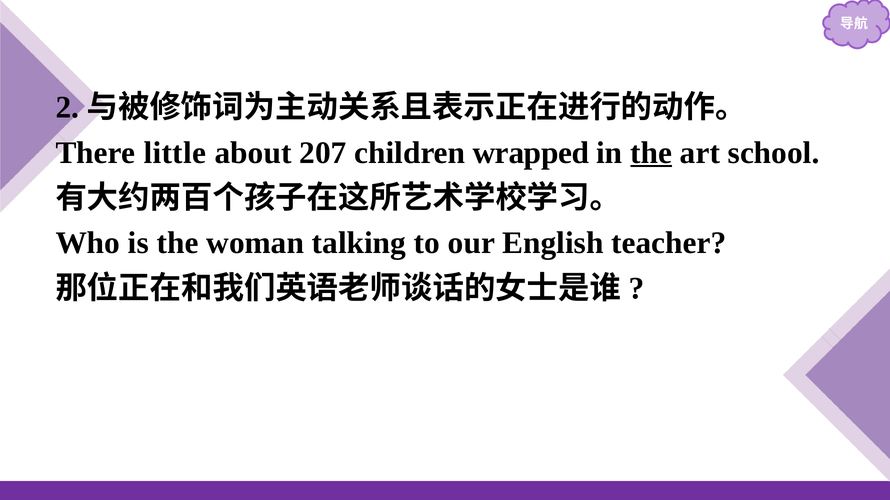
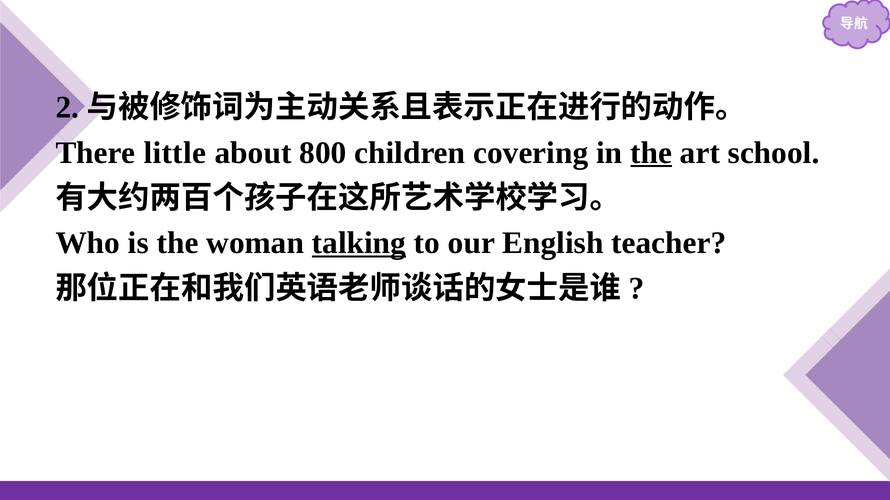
207: 207 -> 800
wrapped: wrapped -> covering
talking underline: none -> present
